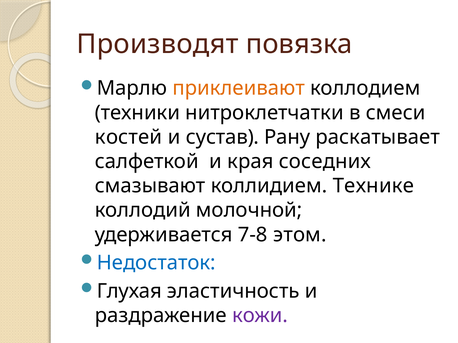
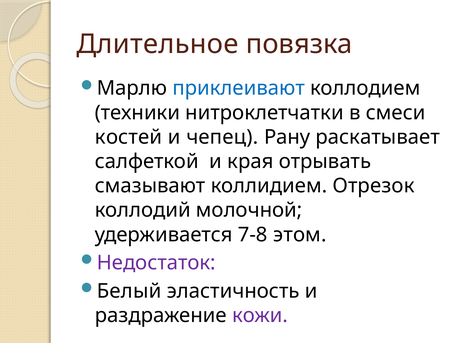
Производят: Производят -> Длительное
приклеивают colour: orange -> blue
сустав: сустав -> чепец
соседних: соседних -> отрывать
Технике: Технике -> Отрезок
Недостаток colour: blue -> purple
Глухая: Глухая -> Белый
